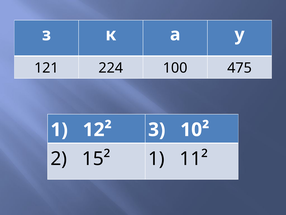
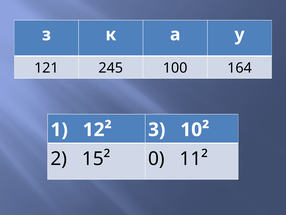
224: 224 -> 245
475: 475 -> 164
15² 1: 1 -> 0
